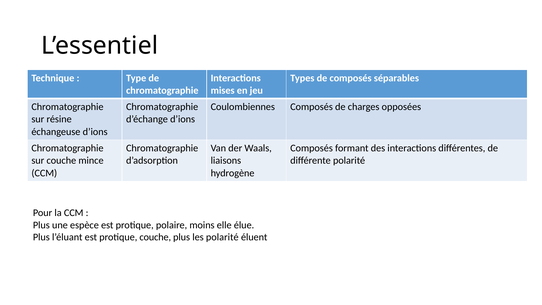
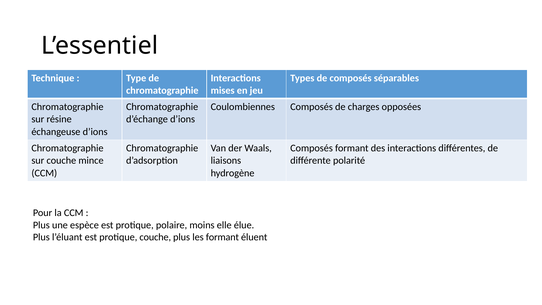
les polarité: polarité -> formant
